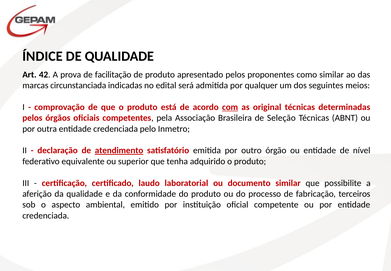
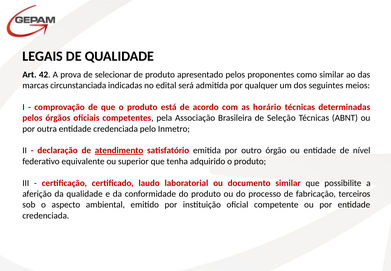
ÍNDICE: ÍNDICE -> LEGAIS
facilitação: facilitação -> selecionar
com underline: present -> none
original: original -> horário
